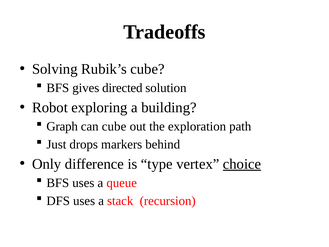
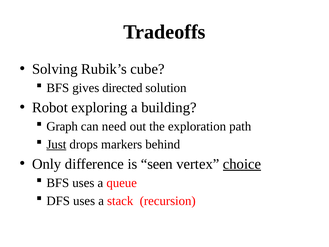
can cube: cube -> need
Just underline: none -> present
type: type -> seen
